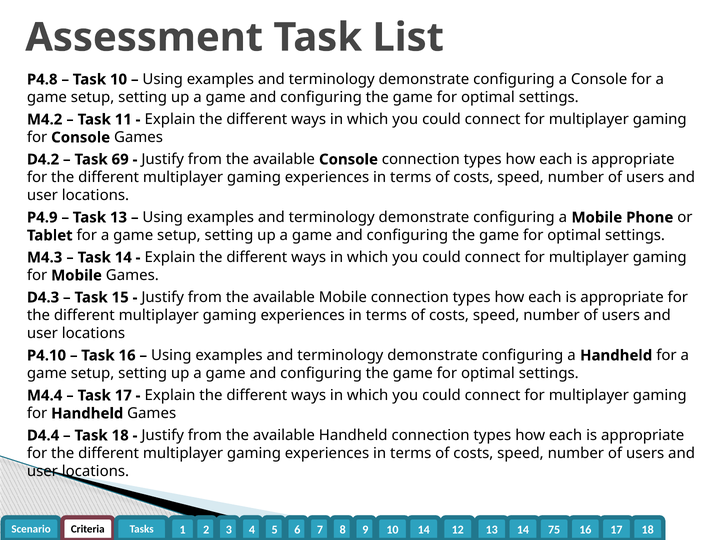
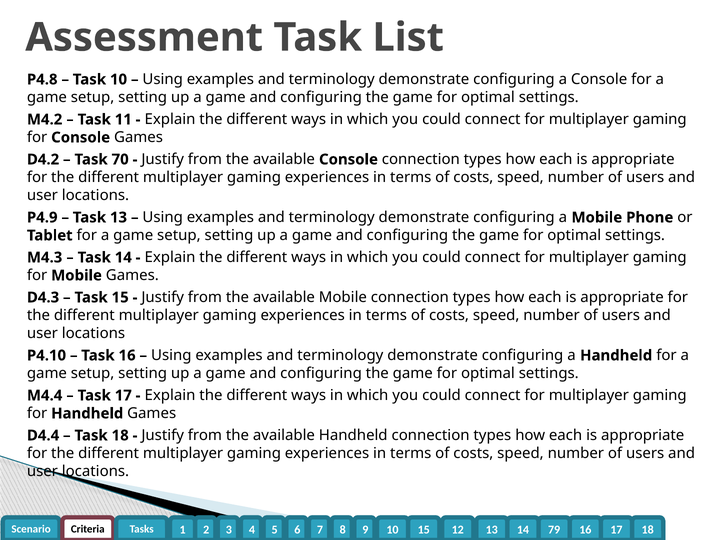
69: 69 -> 70
10 14: 14 -> 15
75: 75 -> 79
